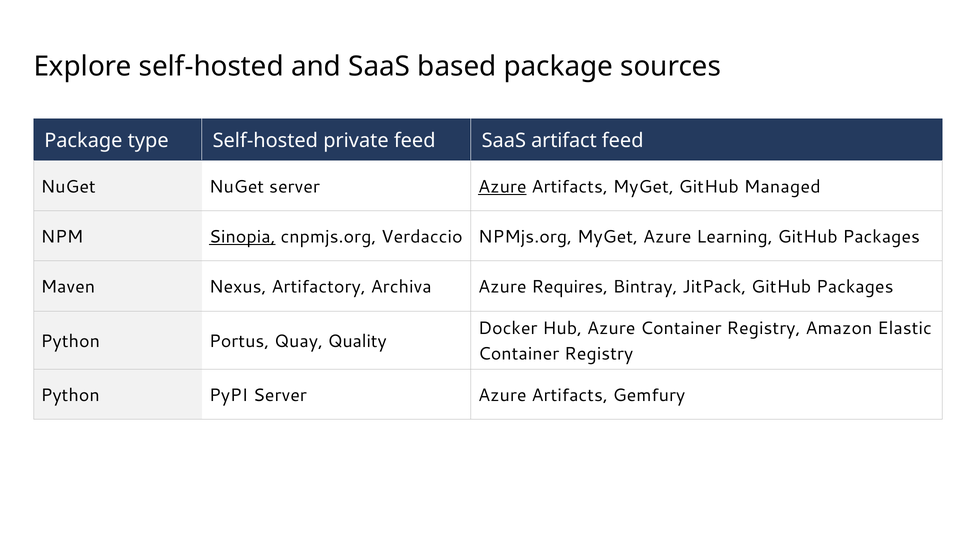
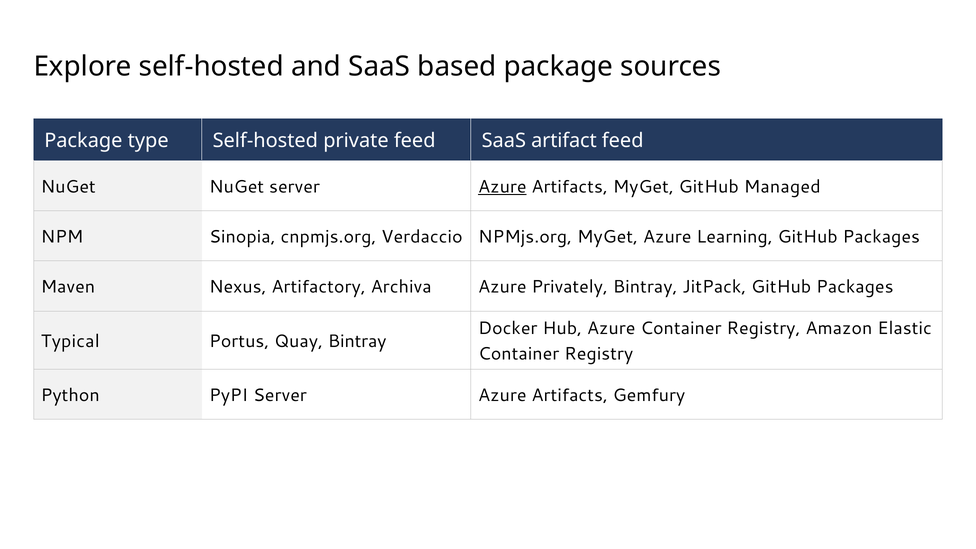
Sinopia underline: present -> none
Requires: Requires -> Privately
Python at (70, 341): Python -> Typical
Quay Quality: Quality -> Bintray
